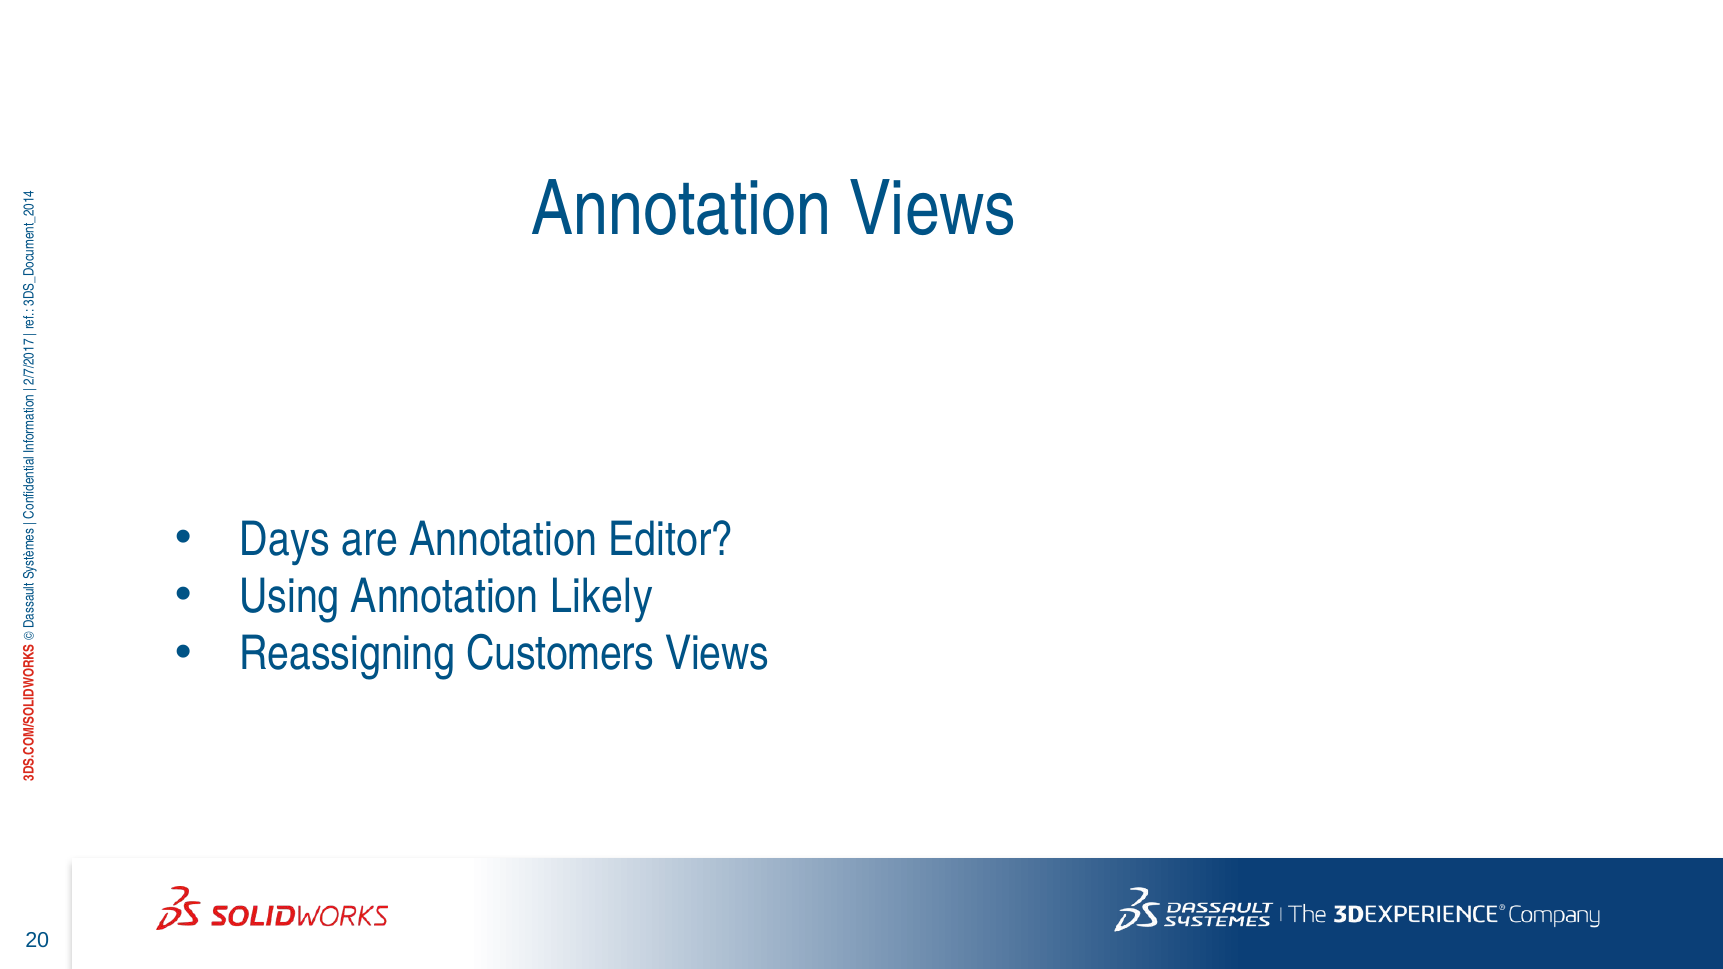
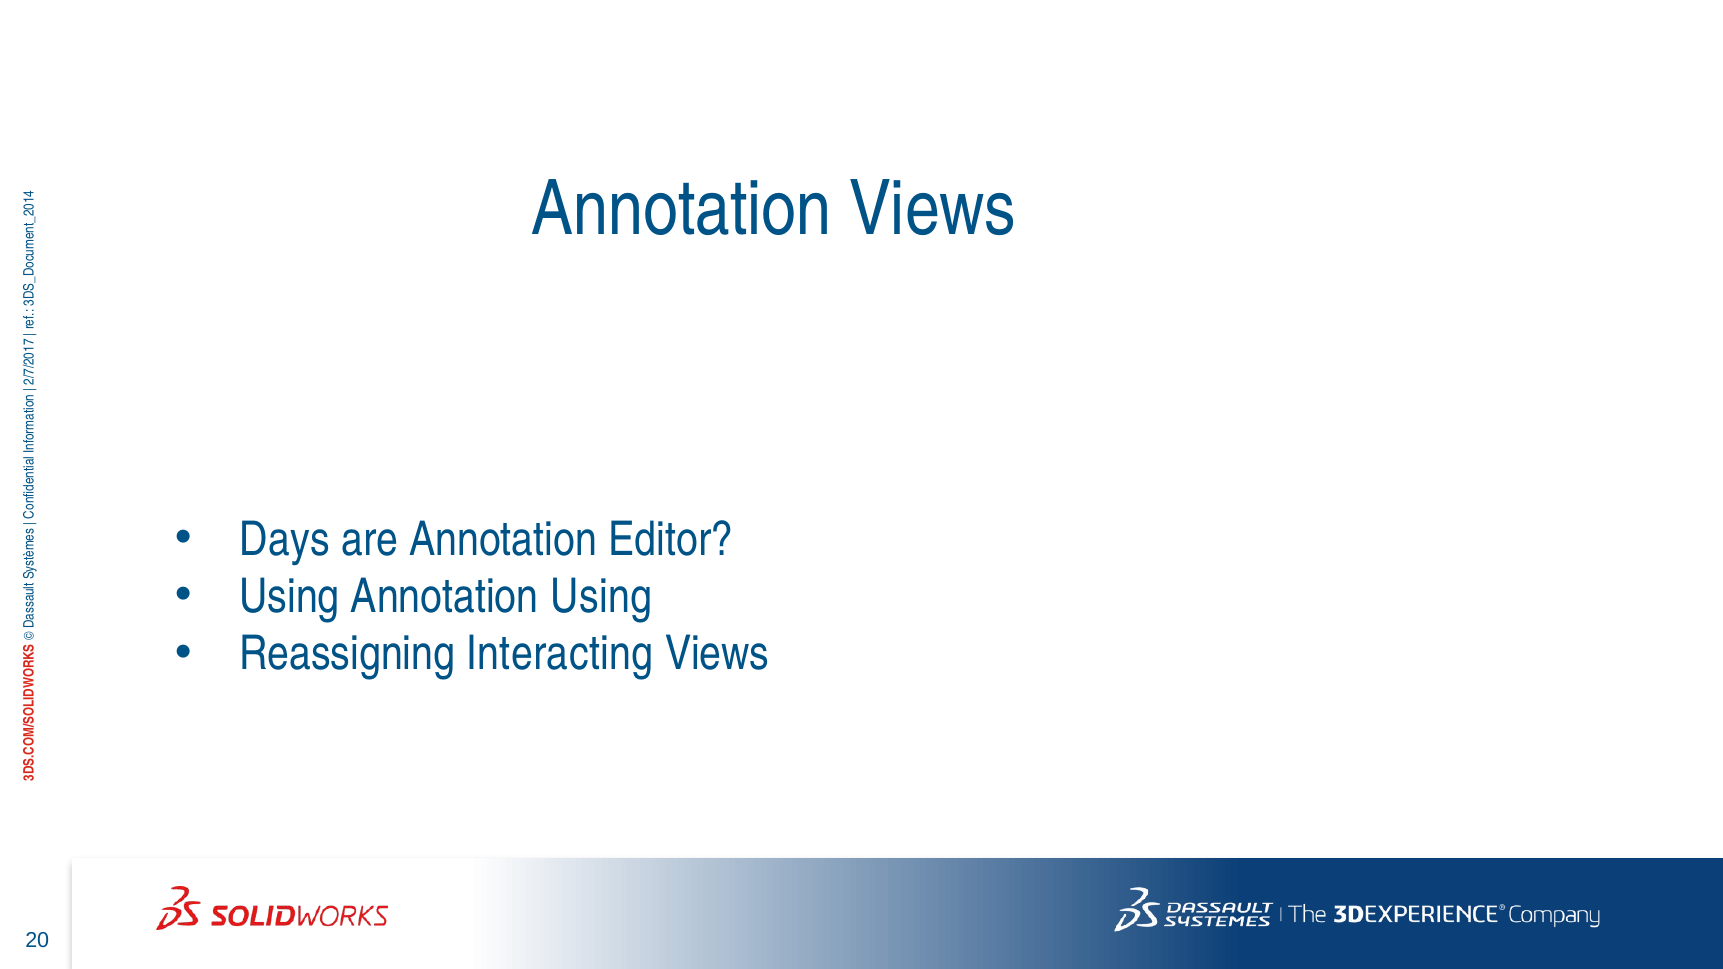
Annotation Likely: Likely -> Using
Customers: Customers -> Interacting
